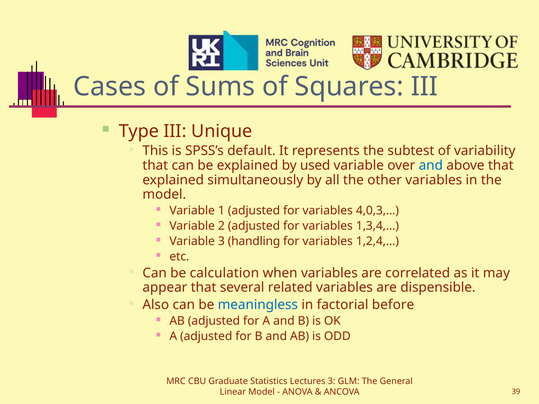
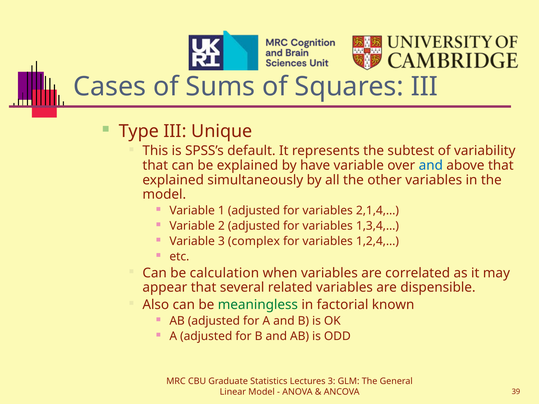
used: used -> have
4,0,3,…: 4,0,3,… -> 2,1,4,…
handling: handling -> complex
meaningless colour: blue -> green
before: before -> known
